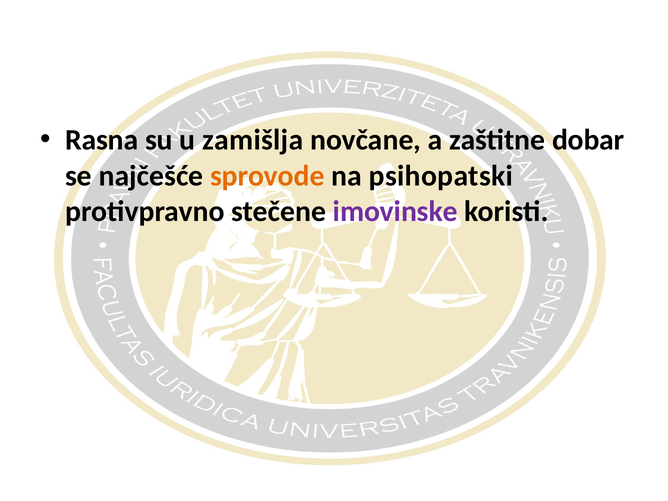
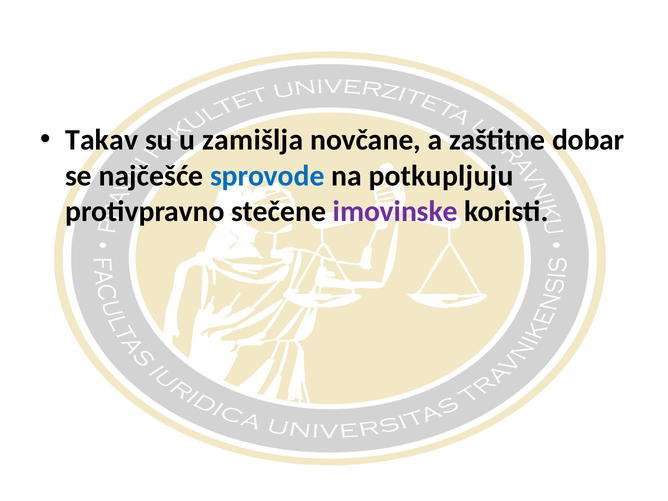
Rasna: Rasna -> Takav
sprovode colour: orange -> blue
psihopatski: psihopatski -> potkupljuju
